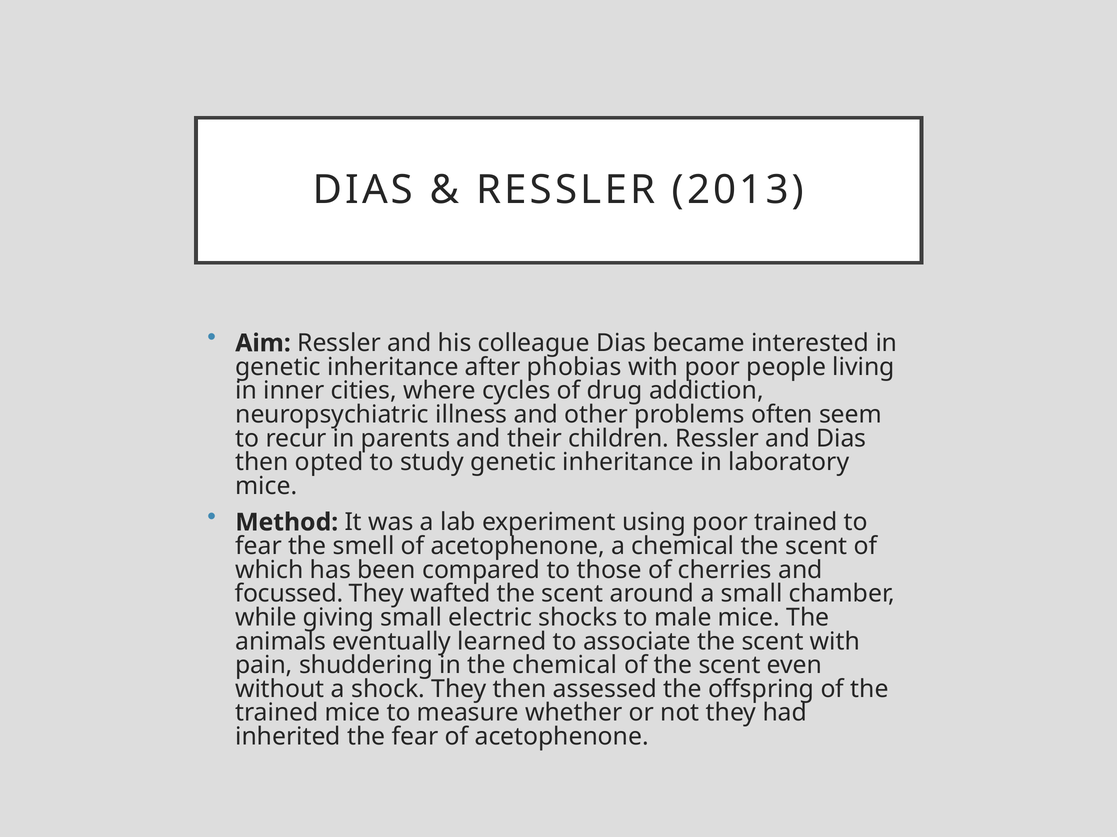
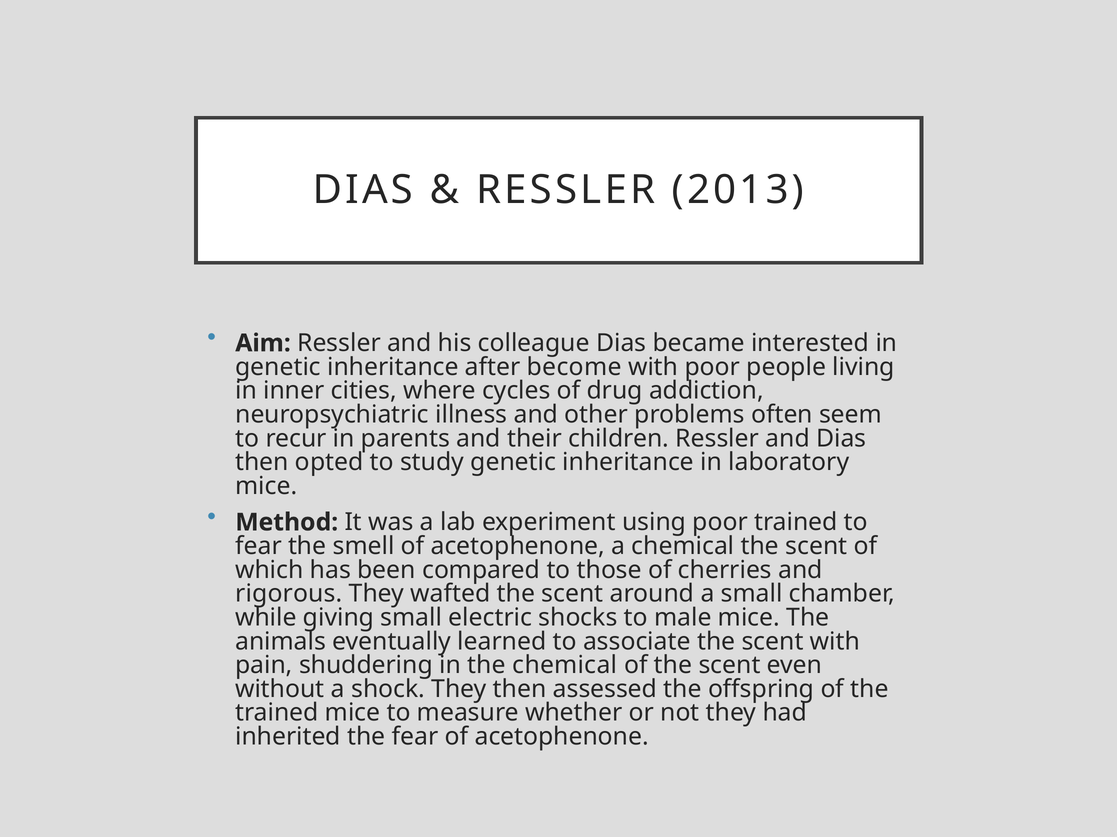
phobias: phobias -> become
focussed: focussed -> rigorous
